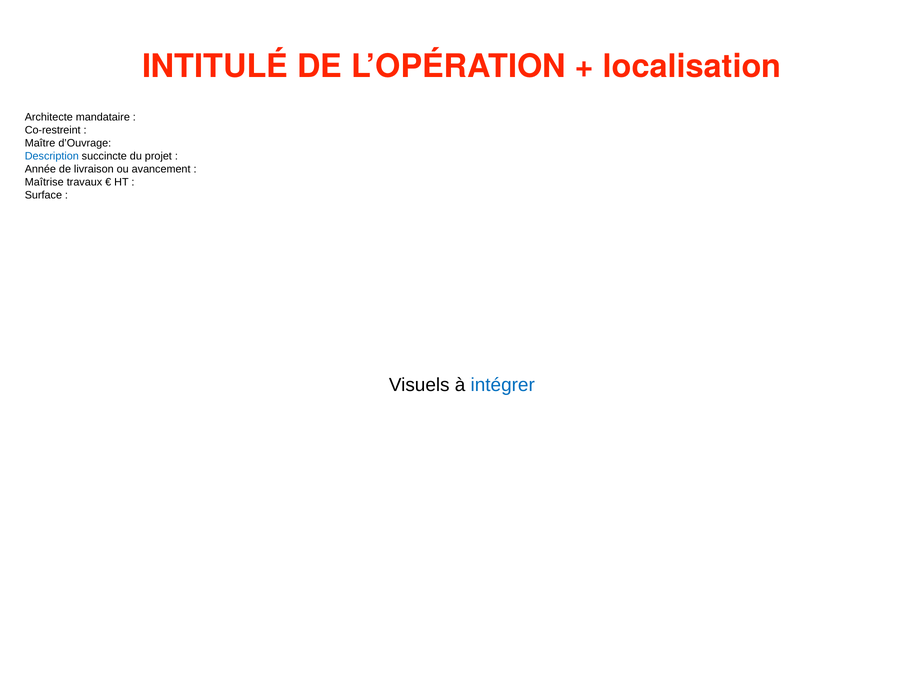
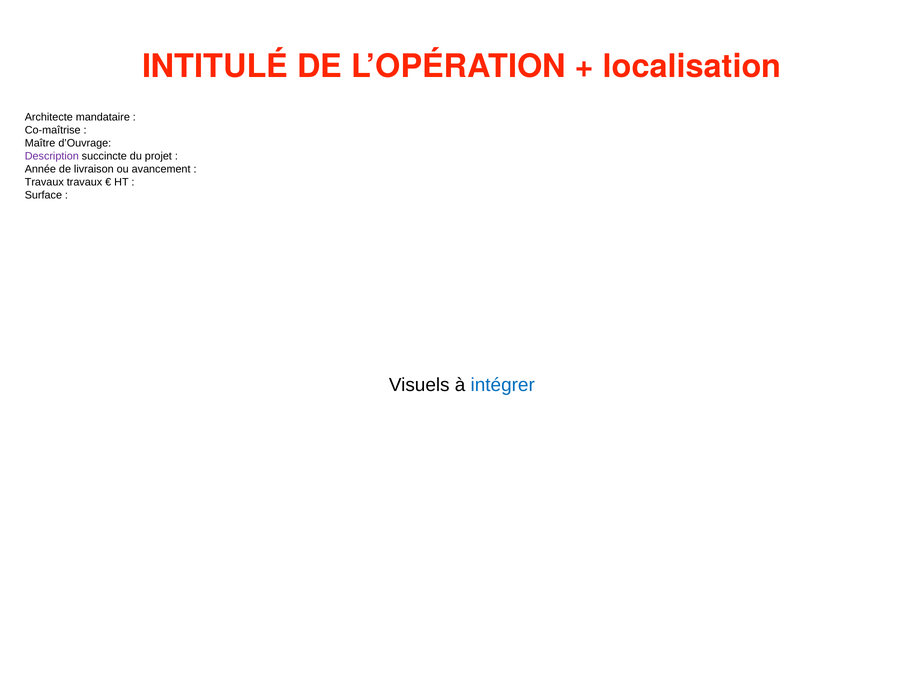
Co-restreint: Co-restreint -> Co-maîtrise
Description colour: blue -> purple
Maîtrise at (44, 182): Maîtrise -> Travaux
